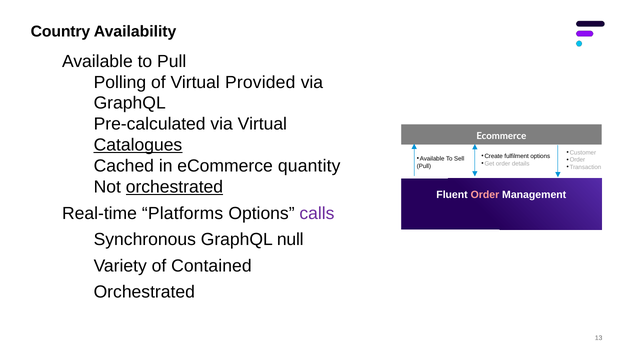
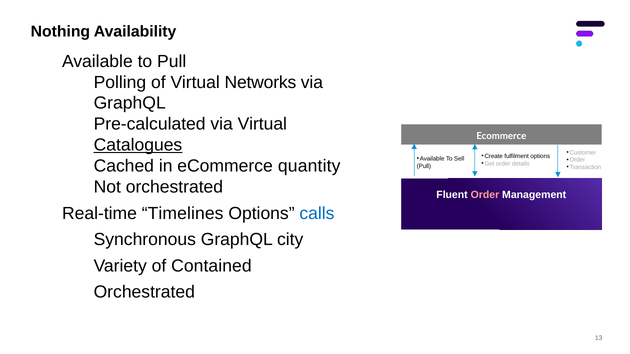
Country: Country -> Nothing
Provided: Provided -> Networks
orchestrated underline: present -> none
Platforms: Platforms -> Timelines
calls colour: purple -> blue
null: null -> city
